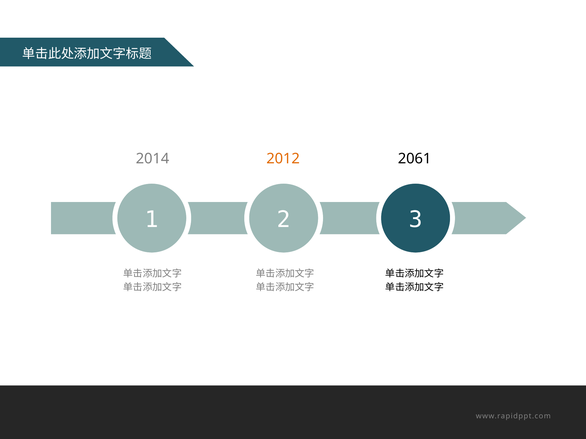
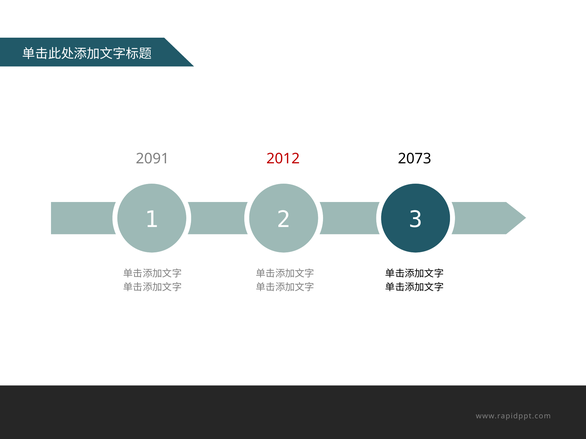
2014: 2014 -> 2091
2012 colour: orange -> red
2061: 2061 -> 2073
